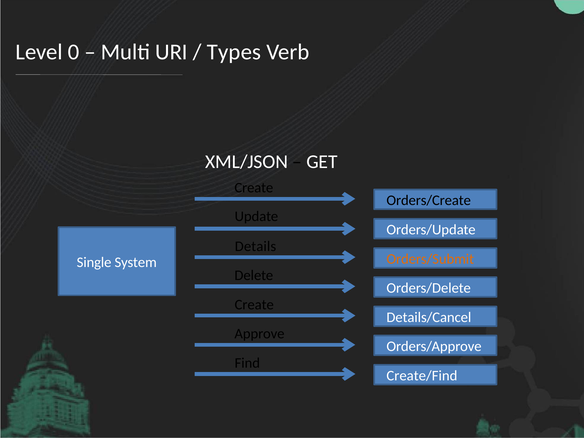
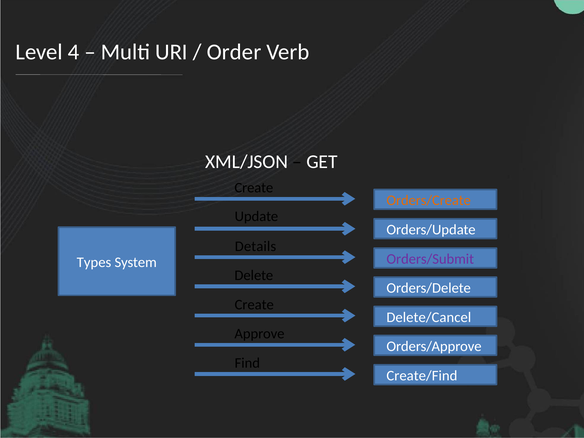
0: 0 -> 4
Types: Types -> Order
Orders/Create colour: black -> orange
Orders/Submit colour: orange -> purple
Single: Single -> Types
Details/Cancel: Details/Cancel -> Delete/Cancel
